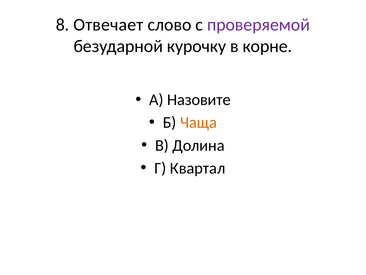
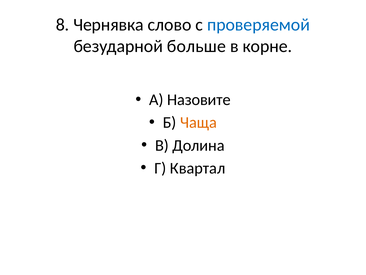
Отвечает: Отвечает -> Чернявка
проверяемой colour: purple -> blue
курочку: курочку -> больше
